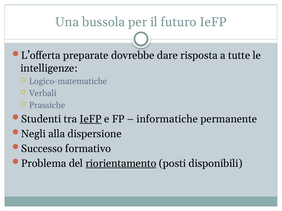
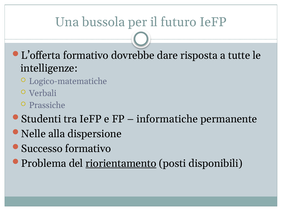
L’offerta preparate: preparate -> formativo
IeFP at (91, 119) underline: present -> none
Negli: Negli -> Nelle
